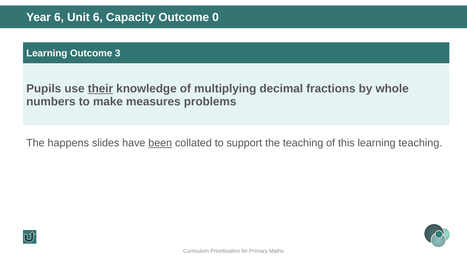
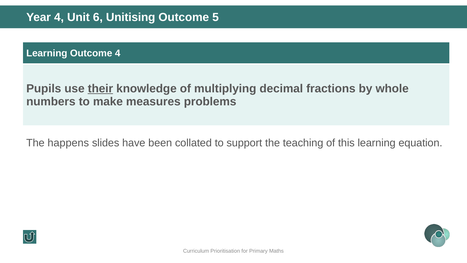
Year 6: 6 -> 4
Capacity: Capacity -> Unitising
0: 0 -> 5
Outcome 3: 3 -> 4
been underline: present -> none
learning teaching: teaching -> equation
